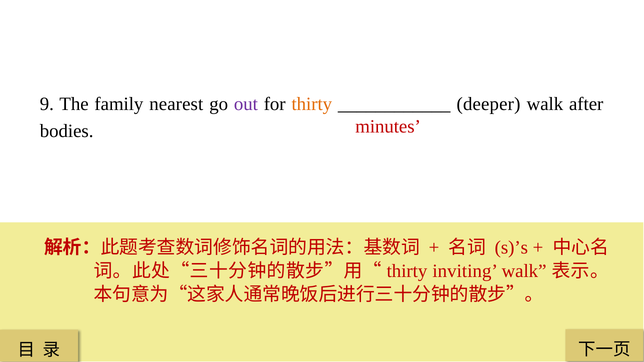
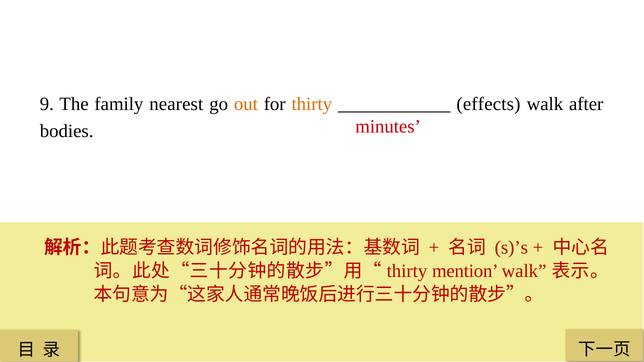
out colour: purple -> orange
deeper: deeper -> effects
inviting: inviting -> mention
